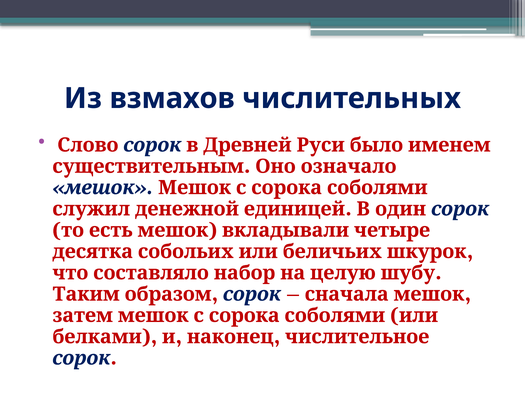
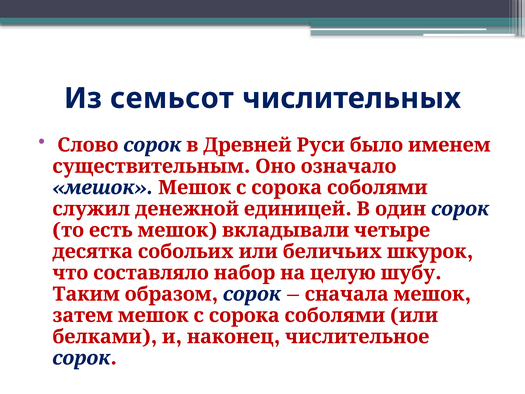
взмахов: взмахов -> семьсот
